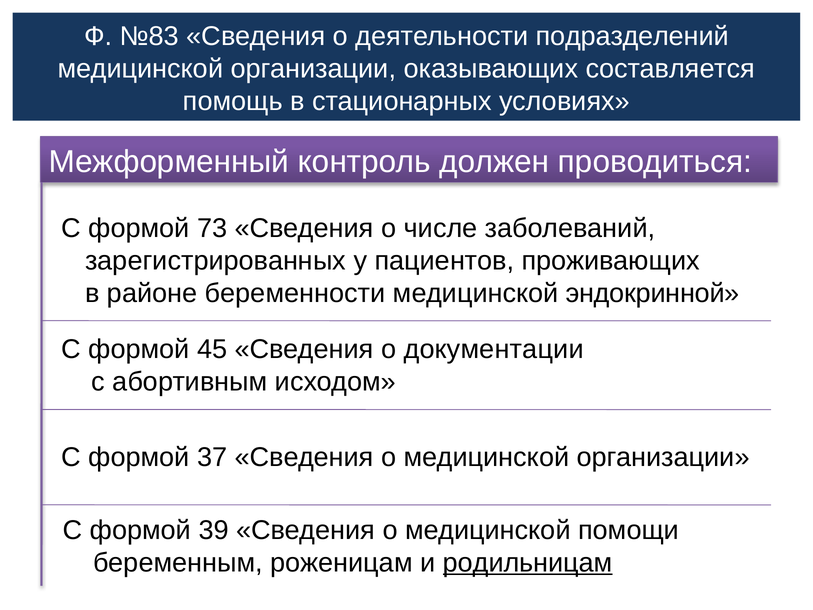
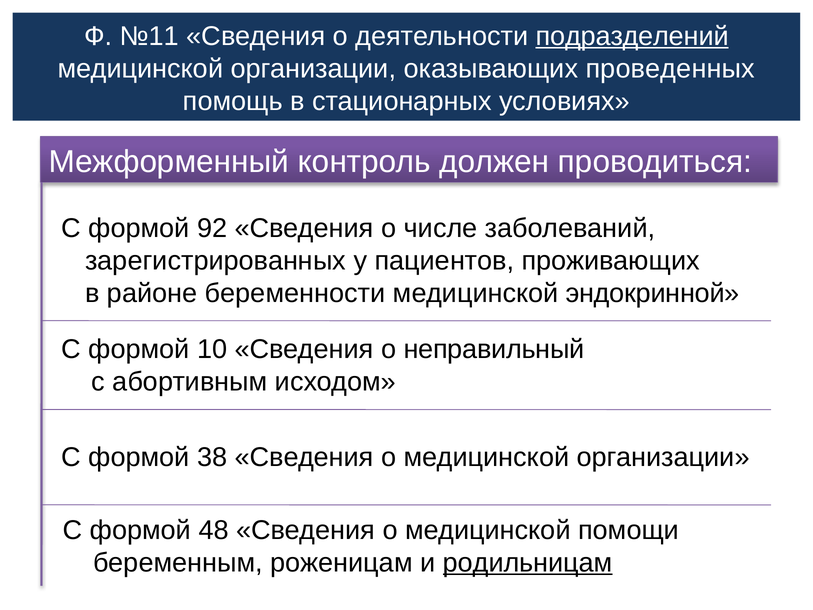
№83: №83 -> №11
подразделений underline: none -> present
составляется: составляется -> проведенных
73: 73 -> 92
45: 45 -> 10
документации: документации -> неправильный
37: 37 -> 38
39: 39 -> 48
